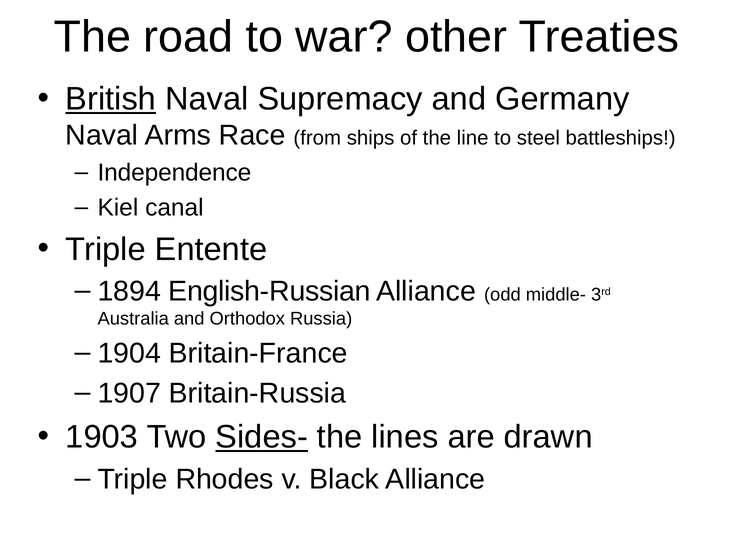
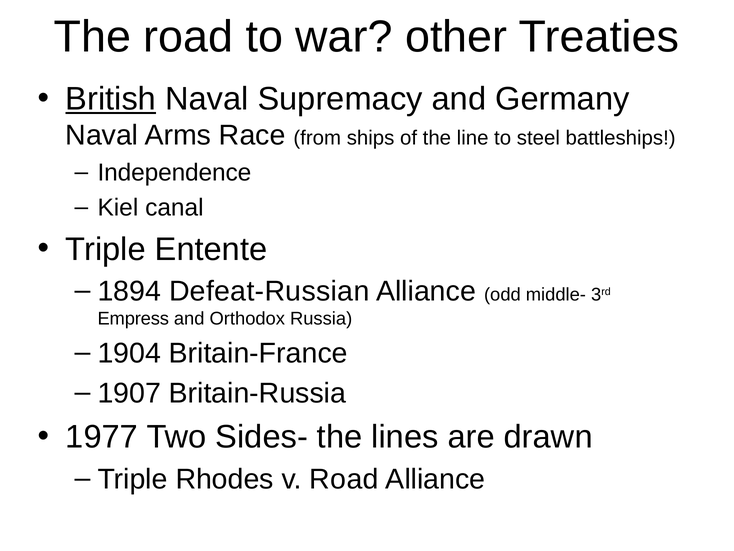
English-Russian: English-Russian -> Defeat-Russian
Australia: Australia -> Empress
1903: 1903 -> 1977
Sides- underline: present -> none
v Black: Black -> Road
